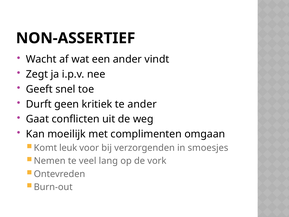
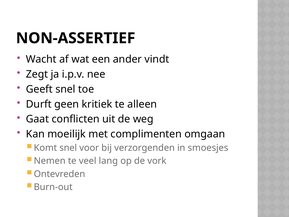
te ander: ander -> alleen
Komt leuk: leuk -> snel
